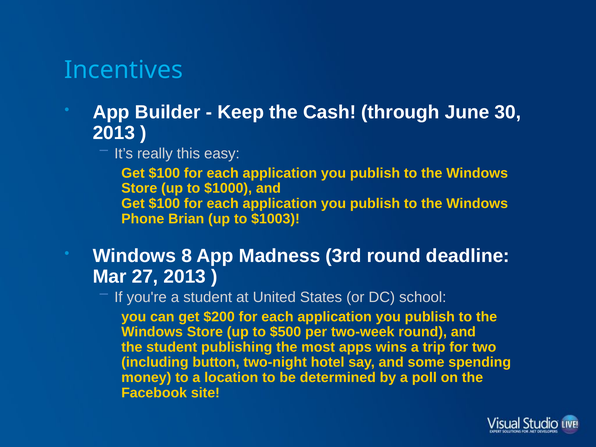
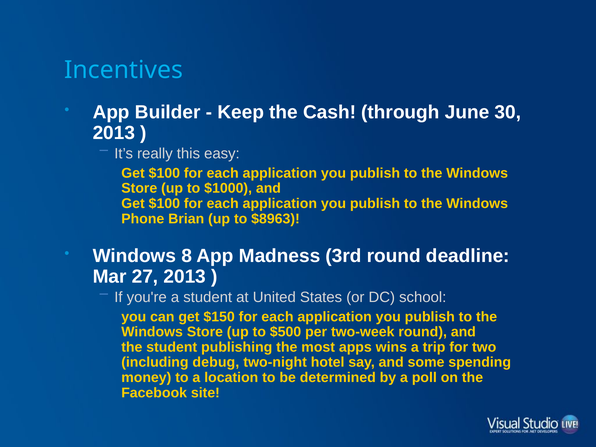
$1003: $1003 -> $8963
$200: $200 -> $150
button: button -> debug
